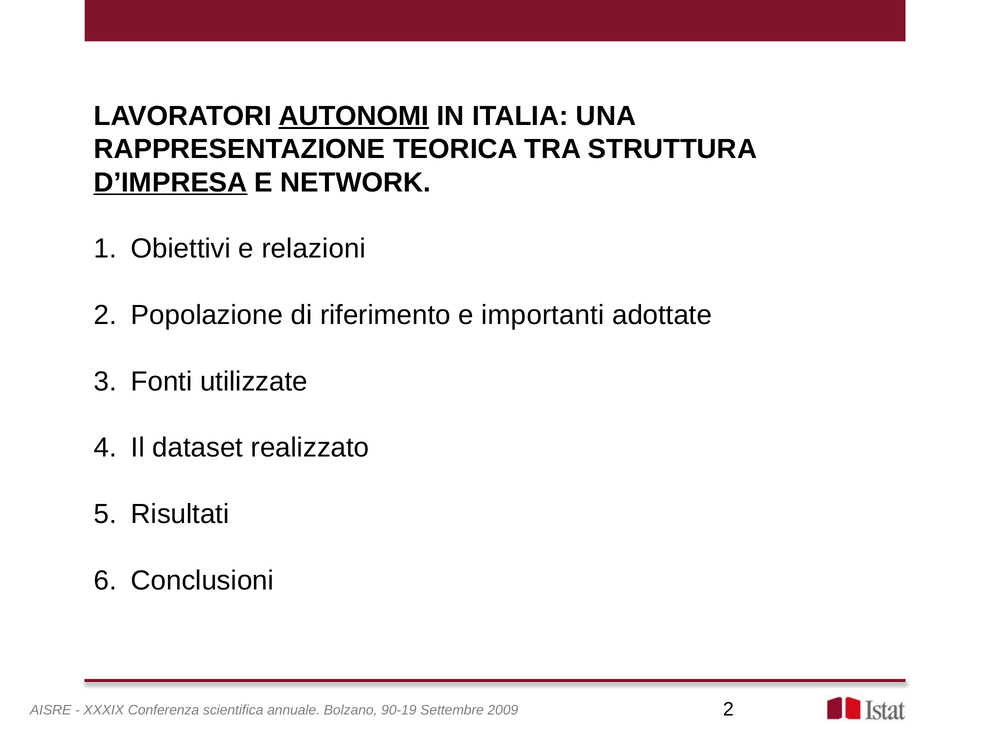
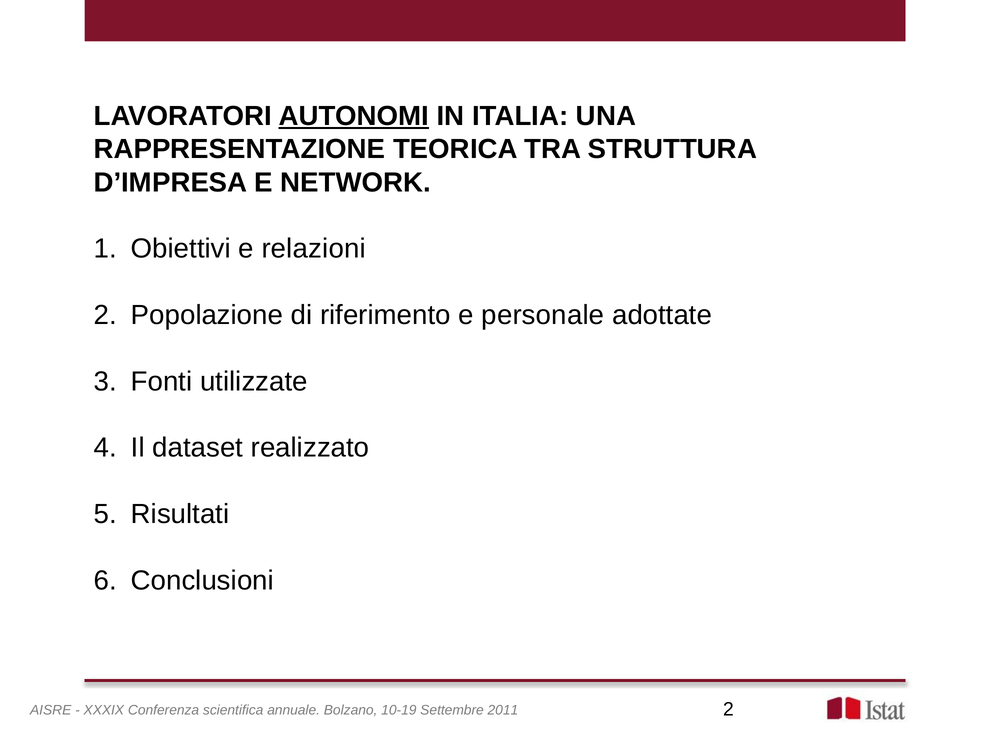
D’IMPRESA underline: present -> none
importanti: importanti -> personale
90-19: 90-19 -> 10-19
2009: 2009 -> 2011
